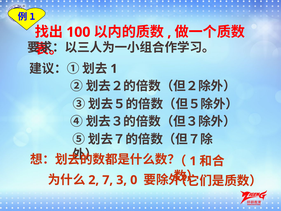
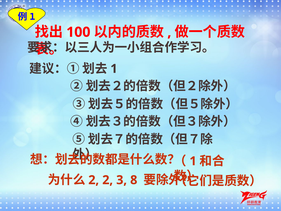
7 at (108, 180): 7 -> 2
0: 0 -> 8
